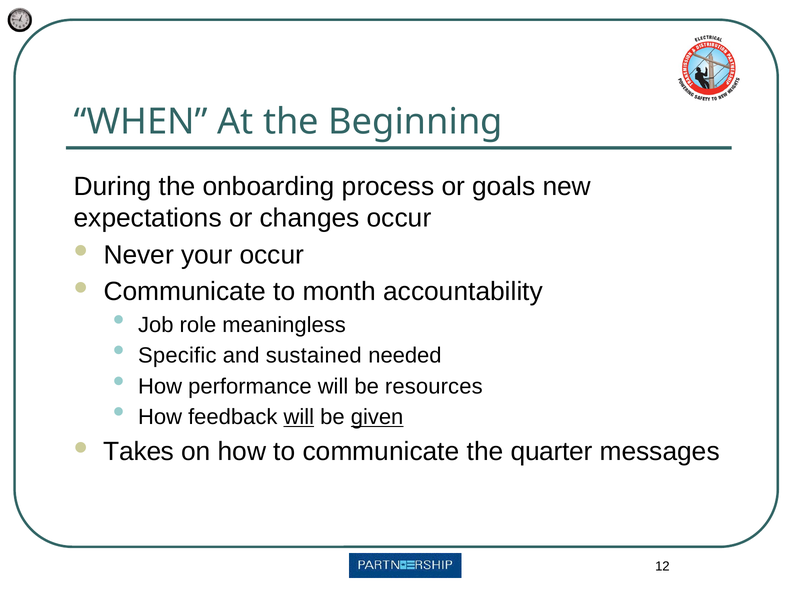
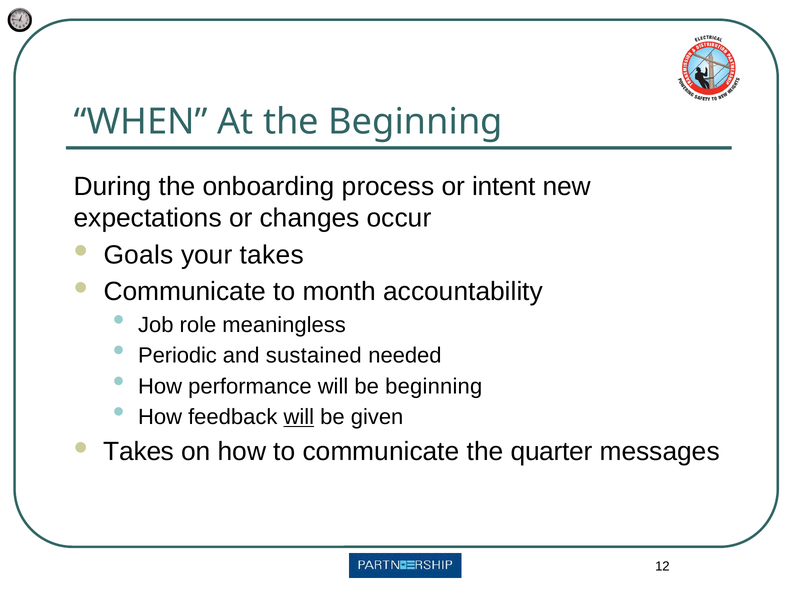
goals: goals -> intent
Never: Never -> Goals
your occur: occur -> takes
Specific: Specific -> Periodic
be resources: resources -> beginning
given underline: present -> none
